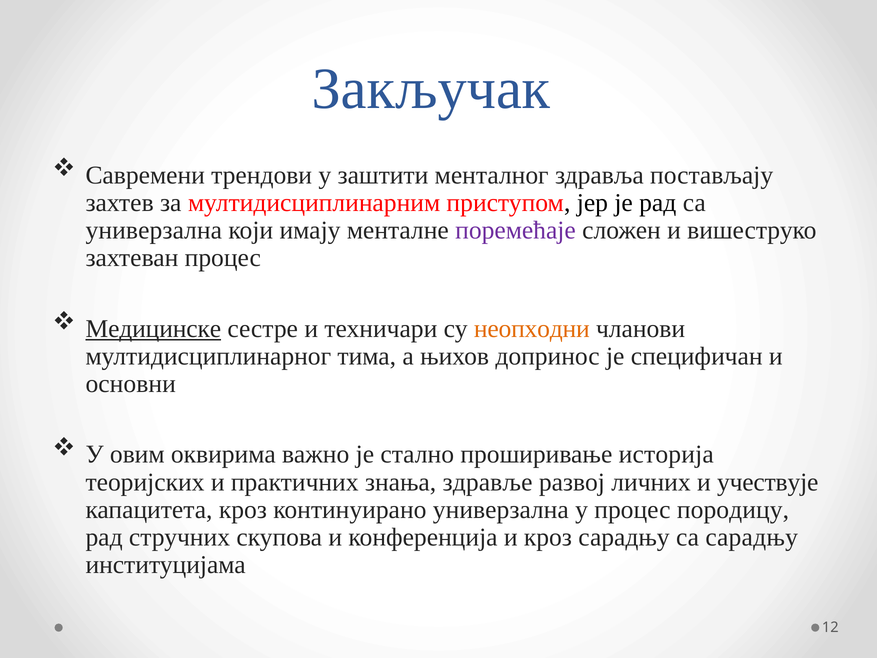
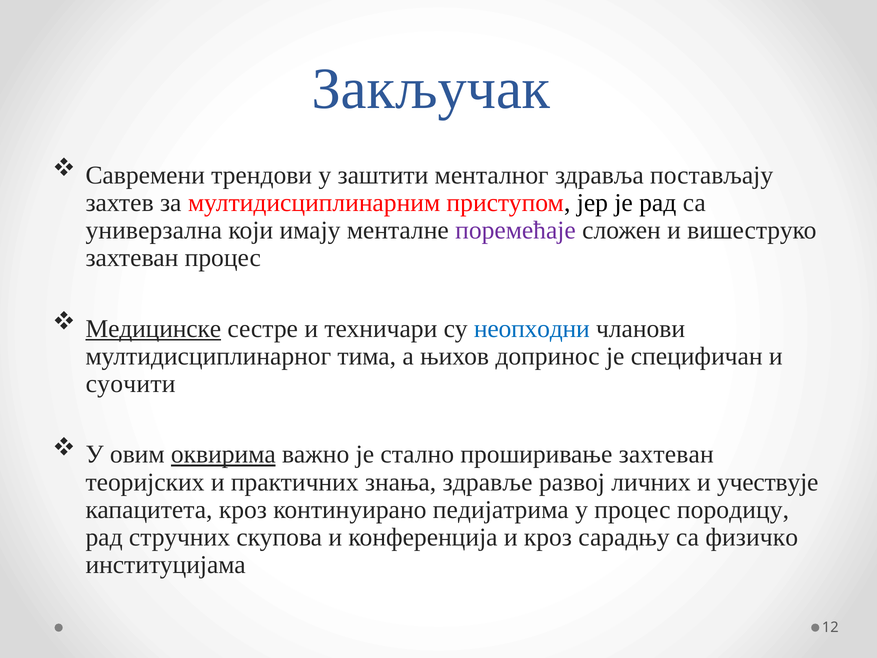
неопходни colour: orange -> blue
основни: основни -> суочити
оквирима underline: none -> present
проширивање историја: историја -> захтеван
континуирано универзална: универзална -> педијатрима
са сарадњу: сарадњу -> физичко
